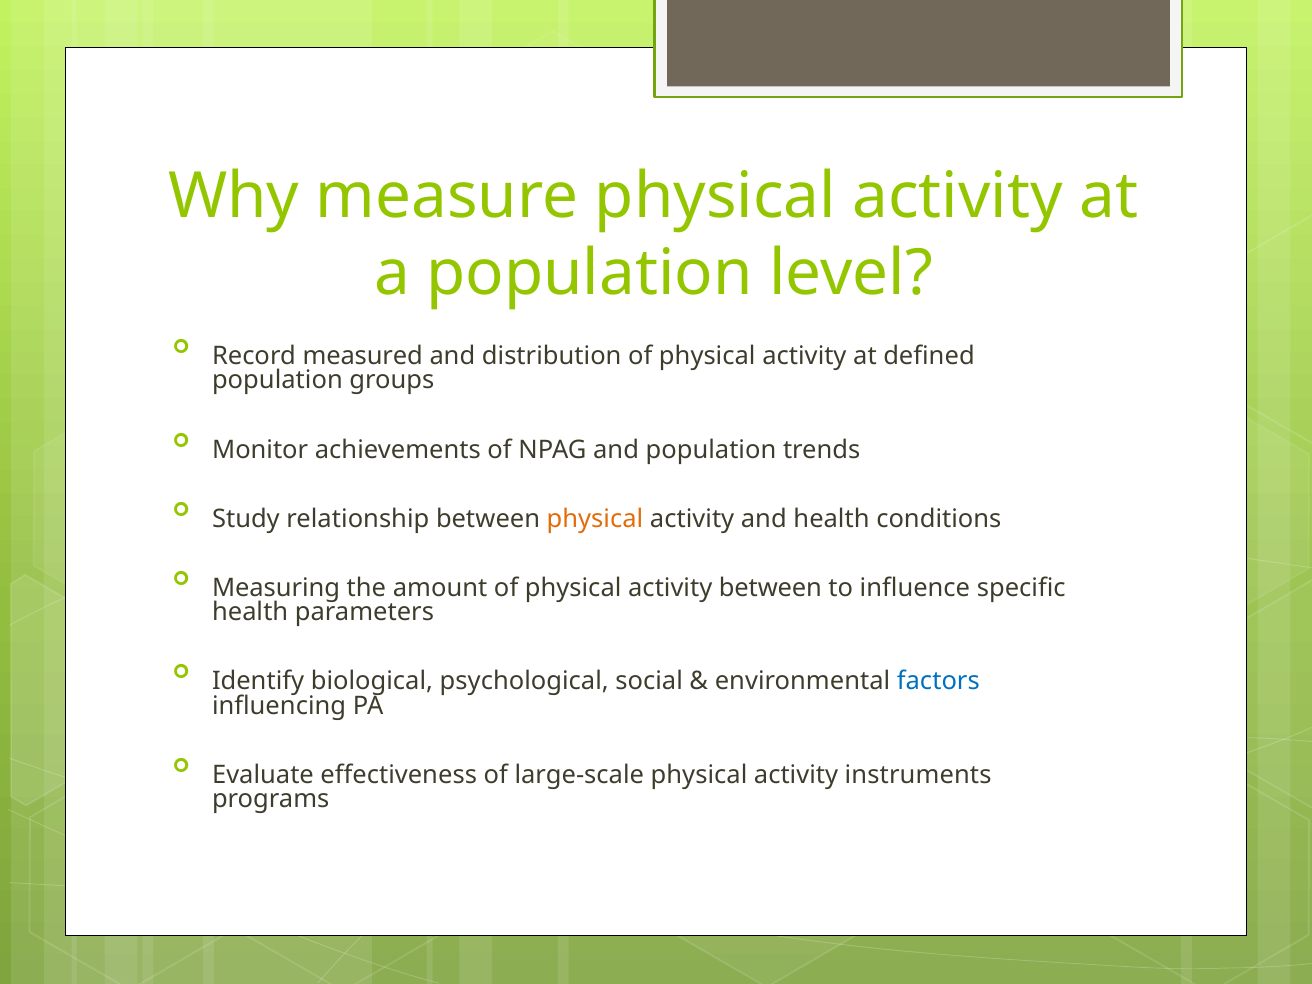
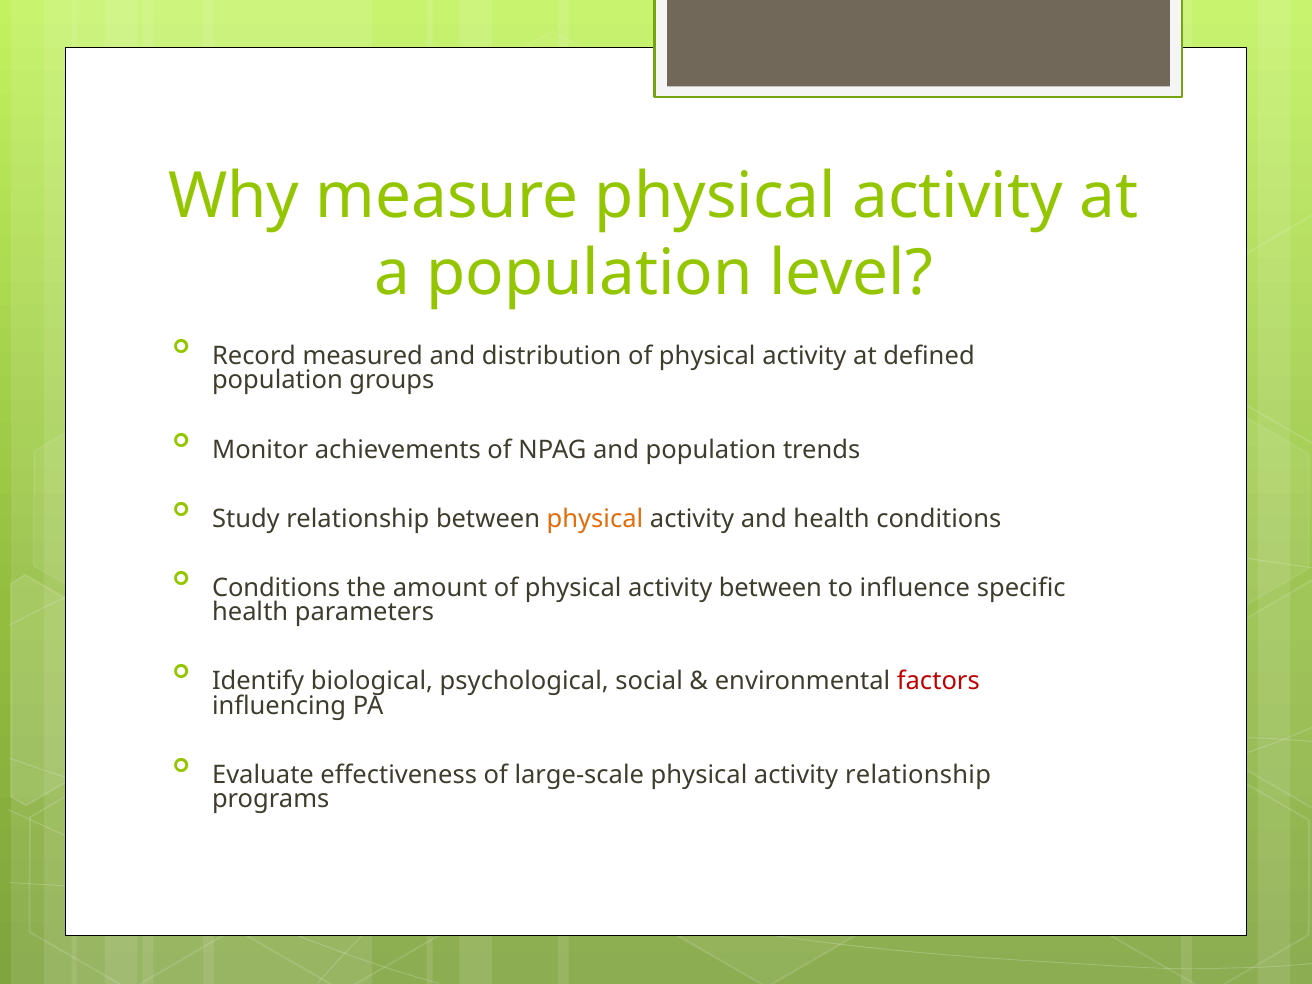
Measuring at (276, 588): Measuring -> Conditions
factors colour: blue -> red
activity instruments: instruments -> relationship
